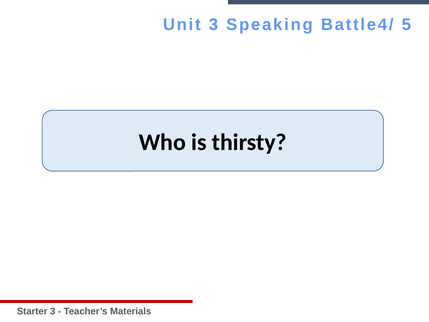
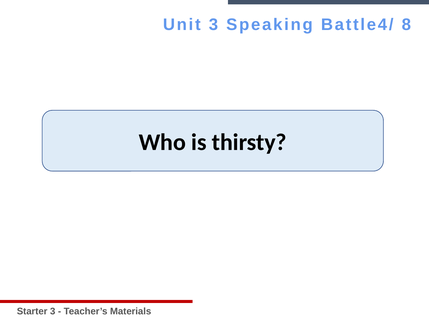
5: 5 -> 8
